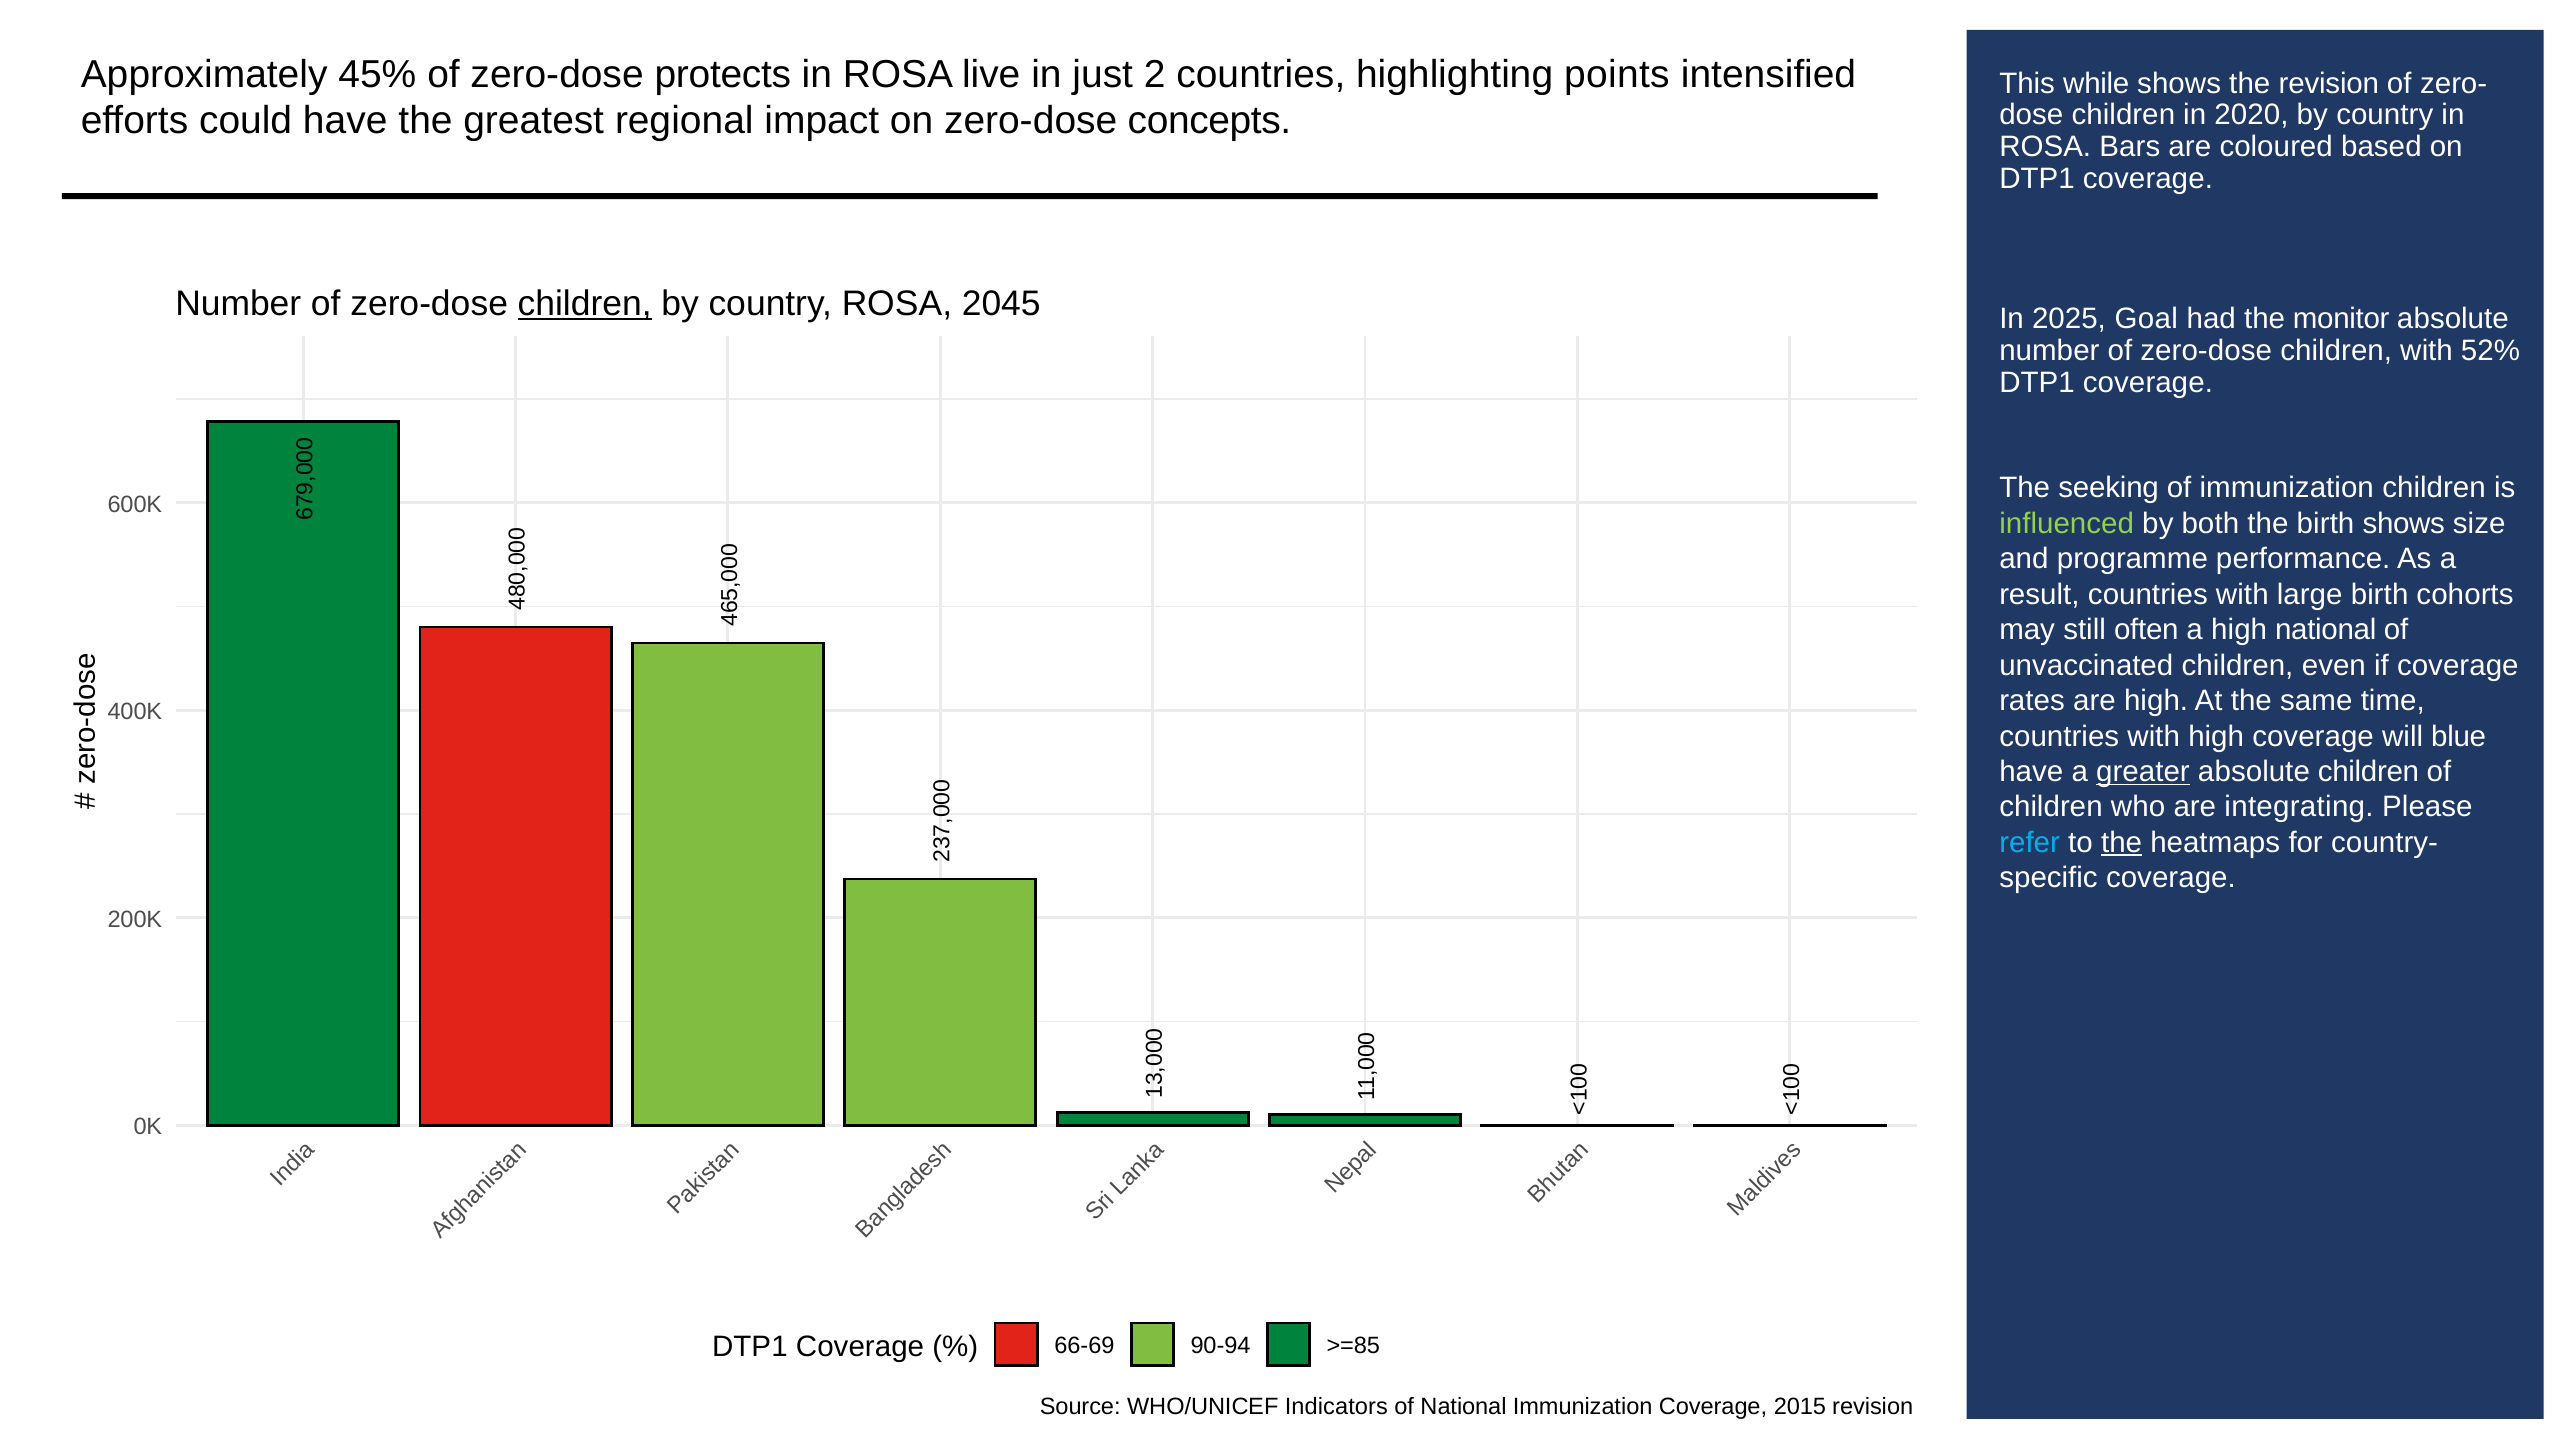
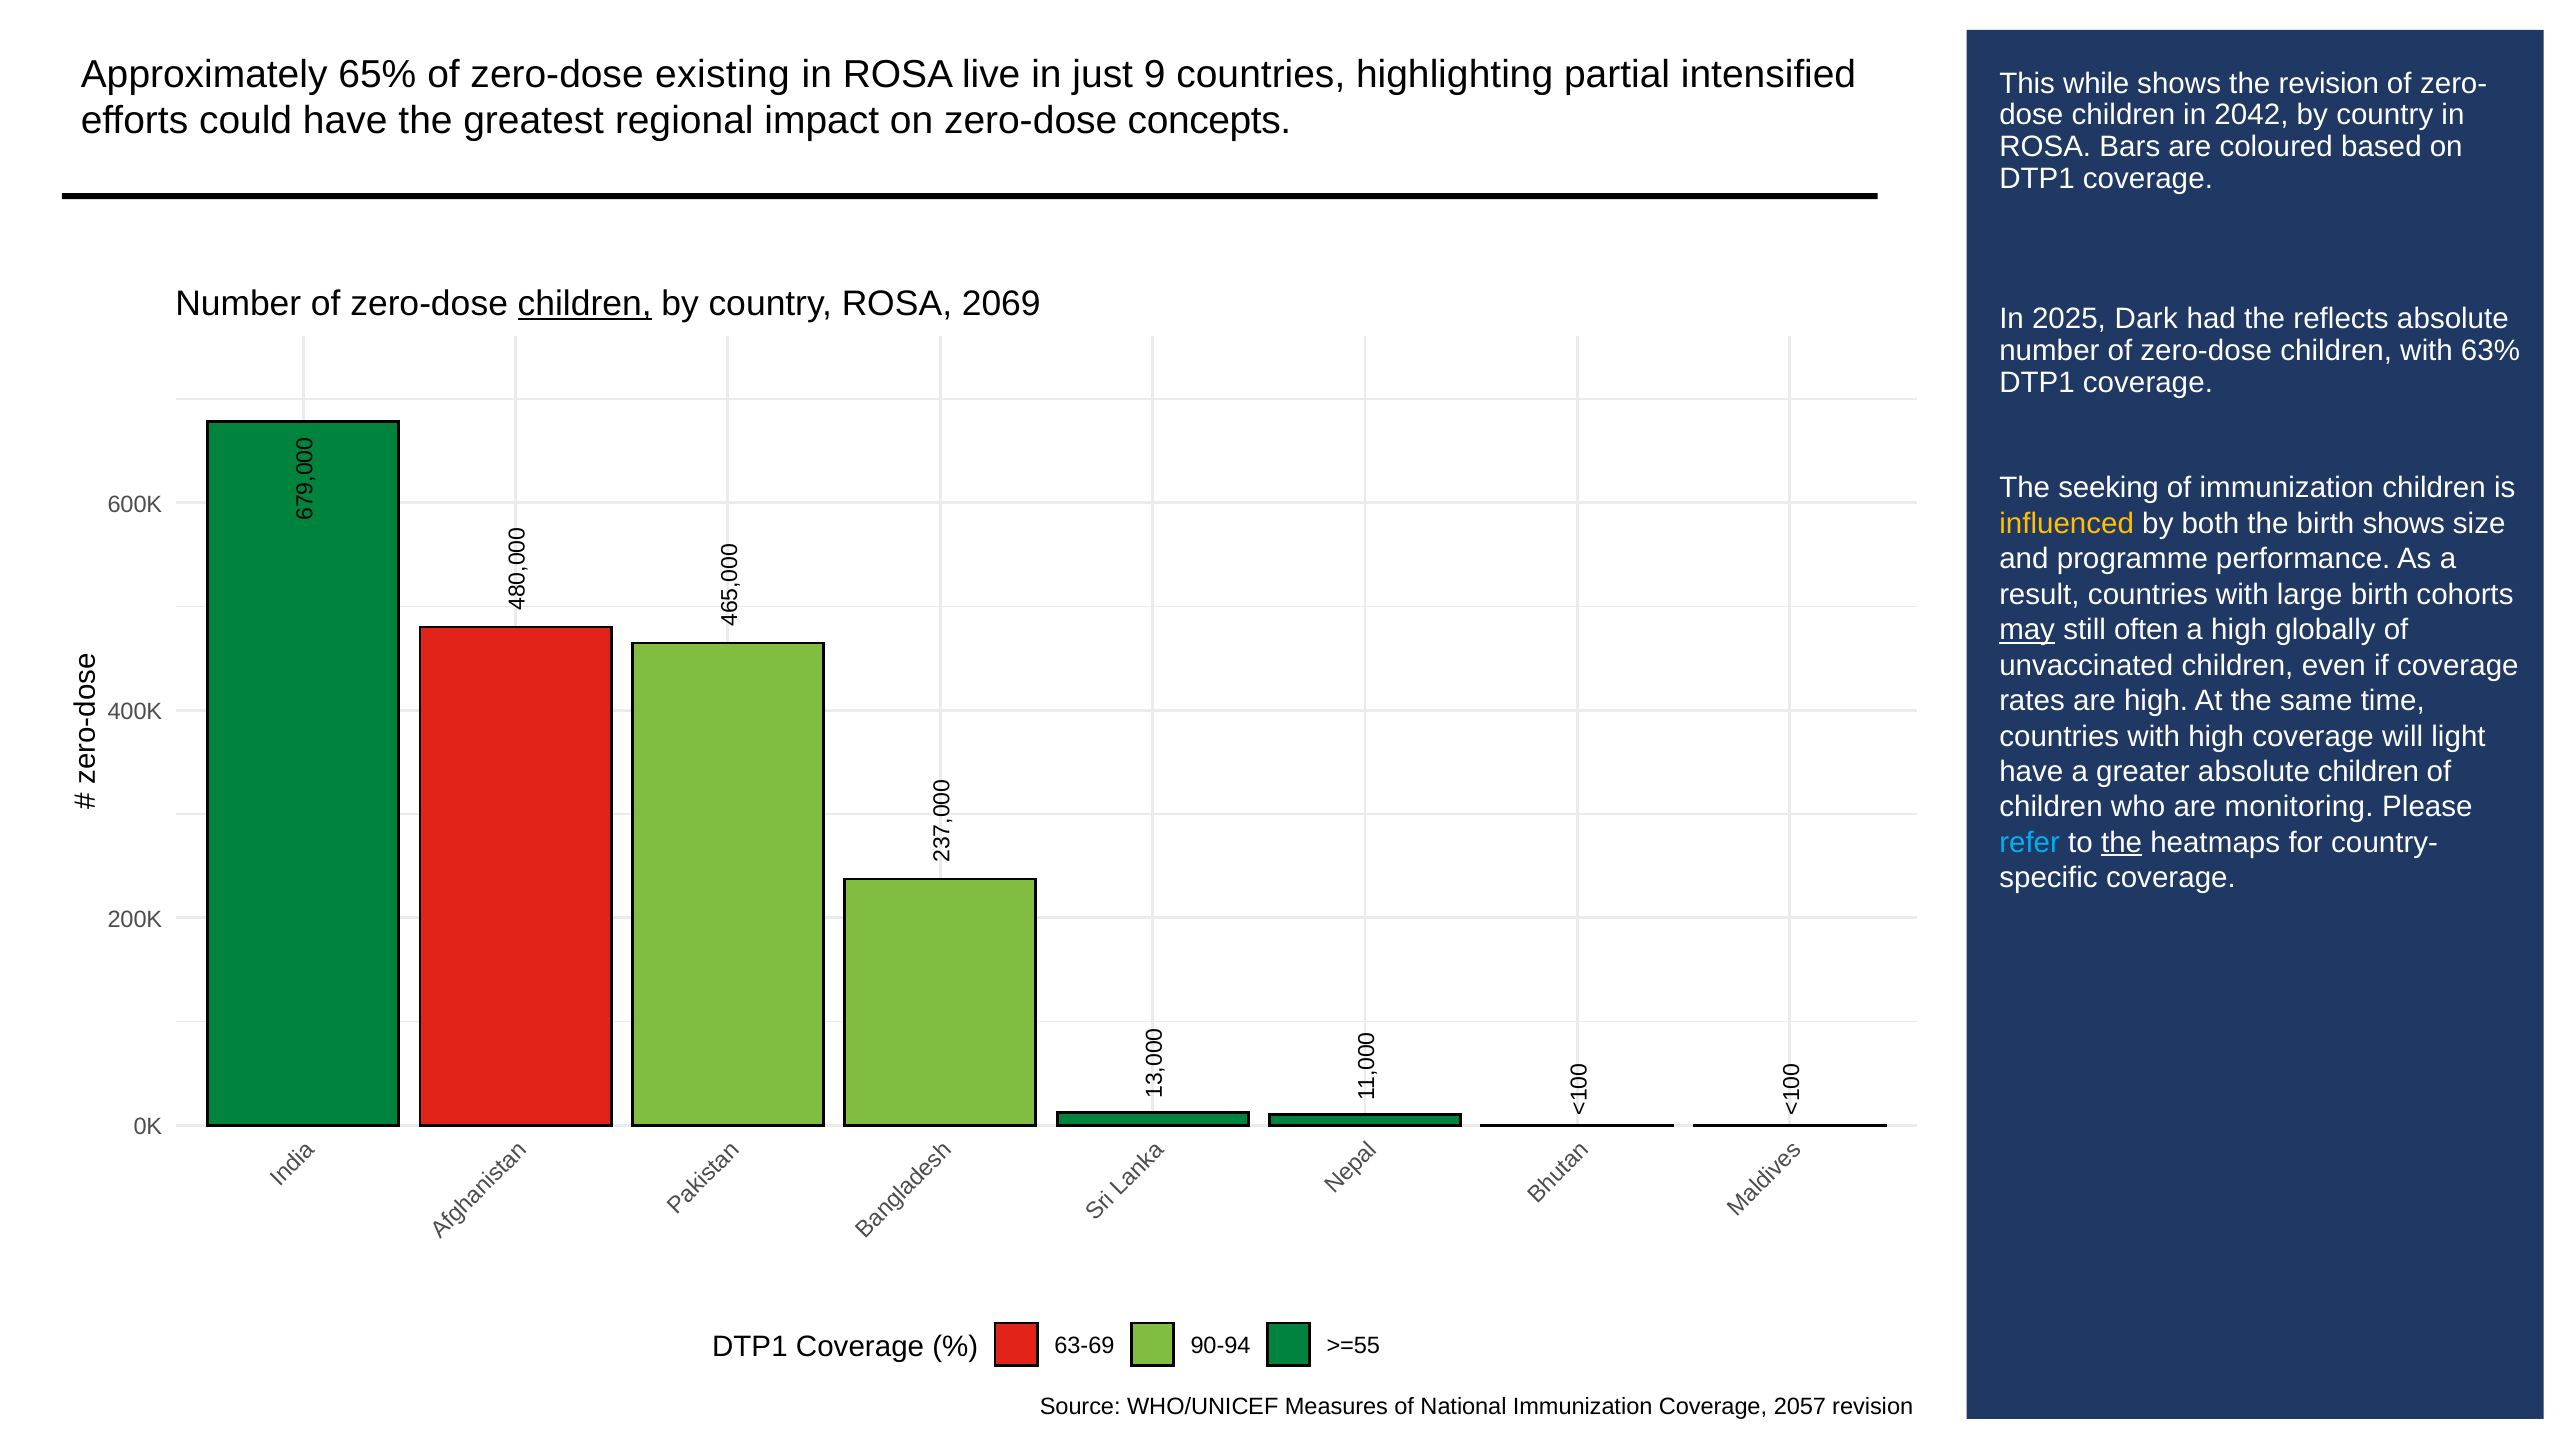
45%: 45% -> 65%
protects: protects -> existing
just 2: 2 -> 9
points: points -> partial
2020: 2020 -> 2042
2045: 2045 -> 2069
Goal: Goal -> Dark
monitor: monitor -> reflects
52%: 52% -> 63%
influenced colour: light green -> yellow
may underline: none -> present
high national: national -> globally
blue: blue -> light
greater underline: present -> none
integrating: integrating -> monitoring
66-69: 66-69 -> 63-69
>=85: >=85 -> >=55
Indicators: Indicators -> Measures
2015: 2015 -> 2057
